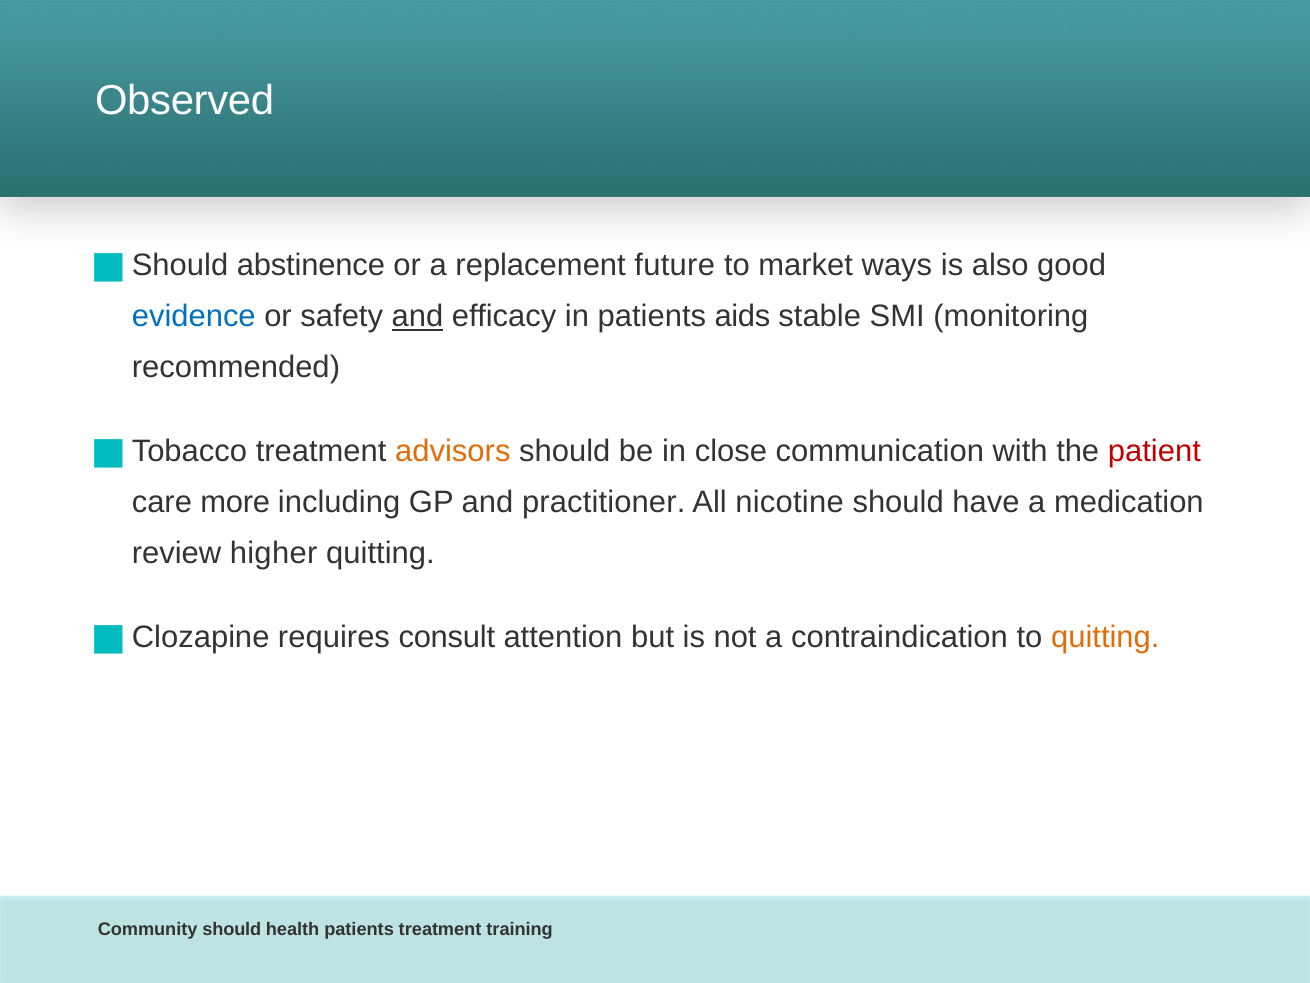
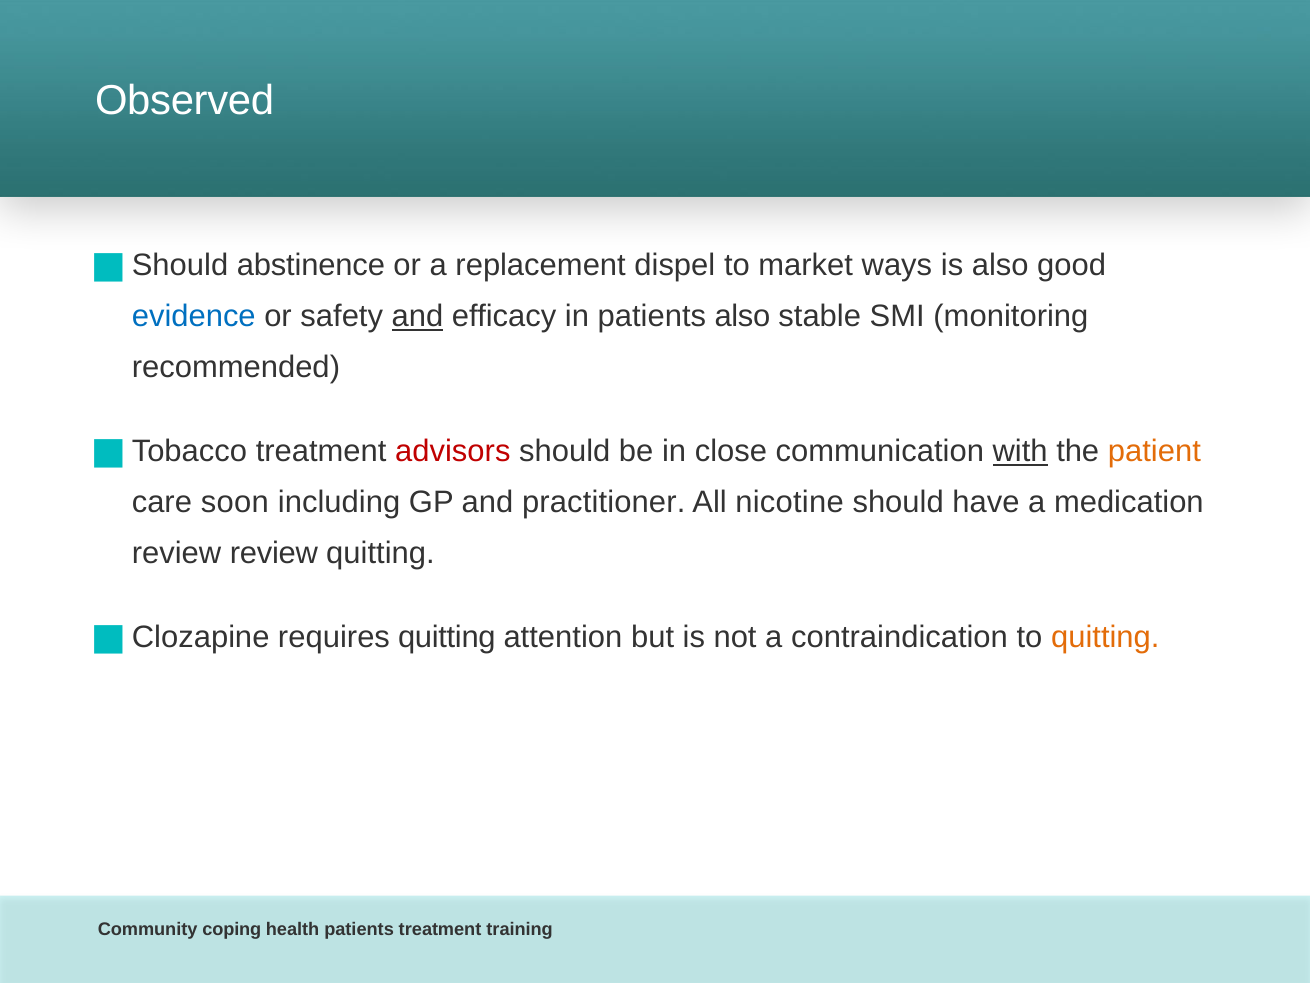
future: future -> dispel
patients aids: aids -> also
advisors colour: orange -> red
with underline: none -> present
patient colour: red -> orange
more: more -> soon
review higher: higher -> review
requires consult: consult -> quitting
Community should: should -> coping
